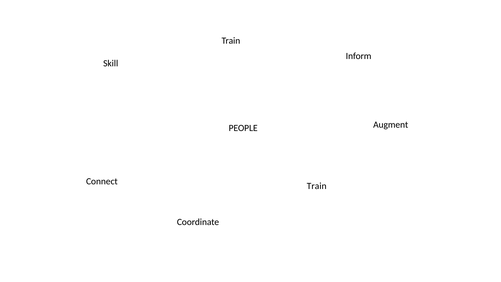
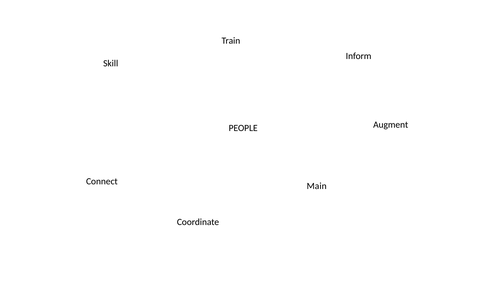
Train at (317, 186): Train -> Main
